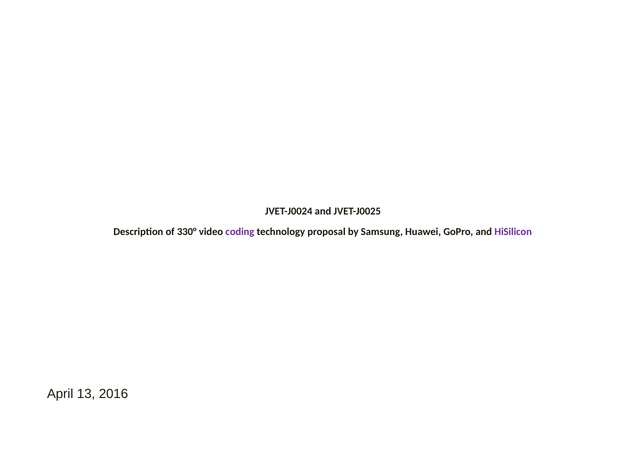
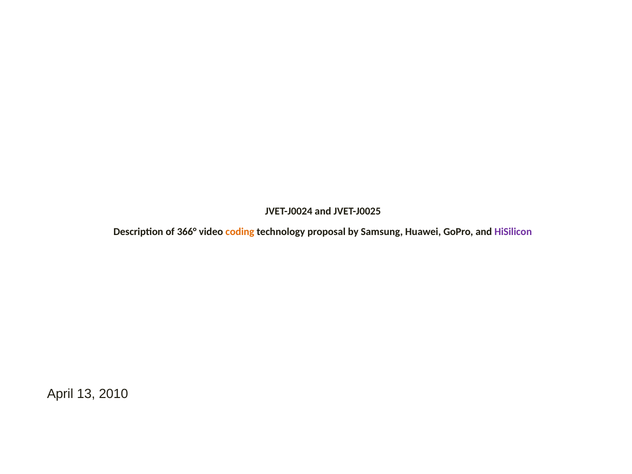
330°: 330° -> 366°
coding colour: purple -> orange
2016: 2016 -> 2010
